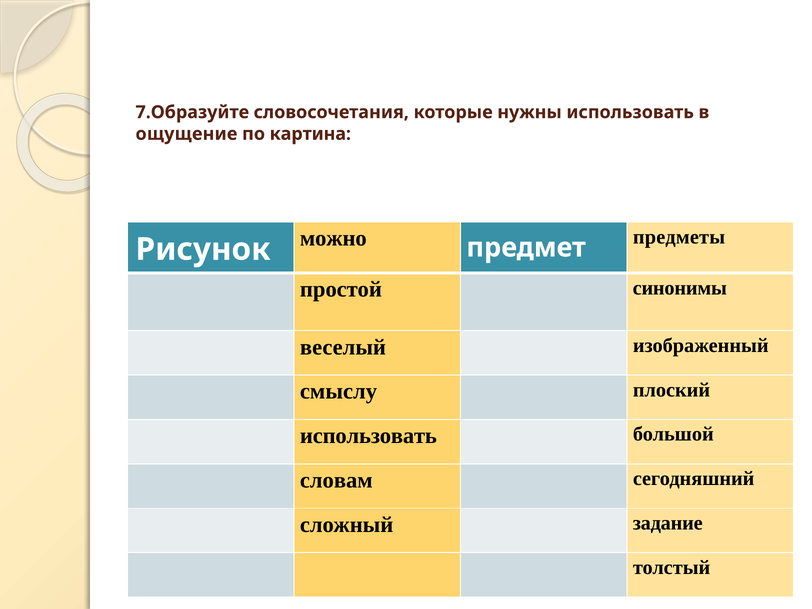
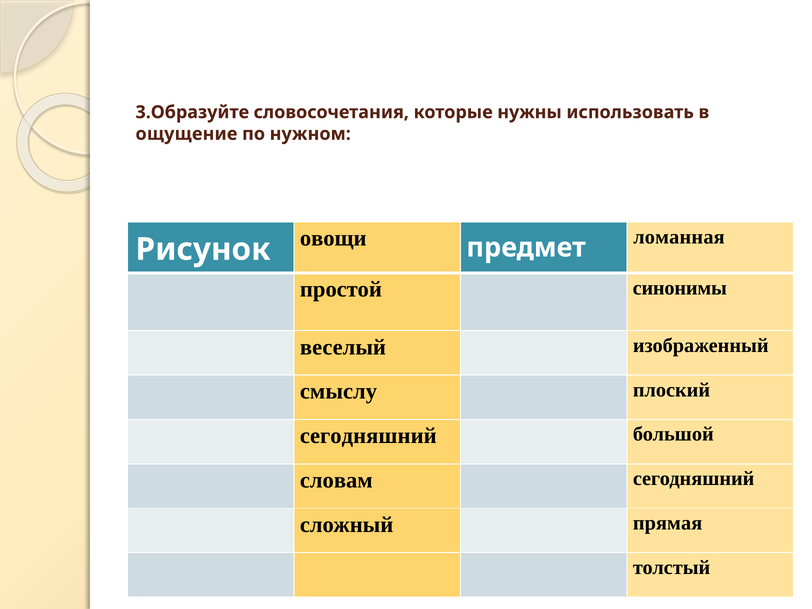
7.Образуйте: 7.Образуйте -> 3.Образуйте
картина: картина -> нужном
предметы: предметы -> ломанная
можно: можно -> овощи
использовать at (368, 436): использовать -> сегодняшний
задание: задание -> прямая
